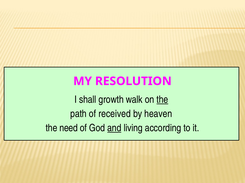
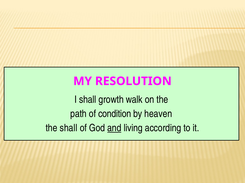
the at (162, 100) underline: present -> none
received: received -> condition
the need: need -> shall
